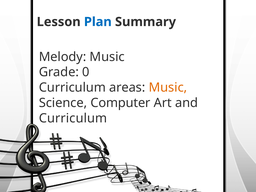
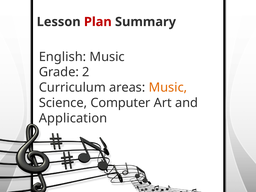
Plan colour: blue -> red
Melody: Melody -> English
0: 0 -> 2
Curriculum at (73, 118): Curriculum -> Application
